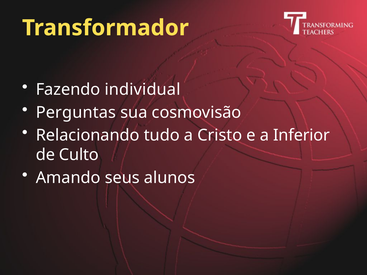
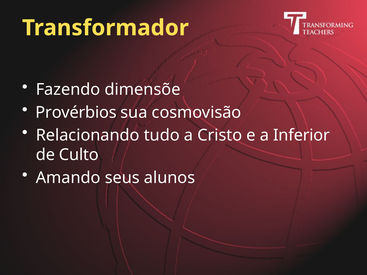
individual: individual -> dimensõe
Perguntas: Perguntas -> Provérbios
